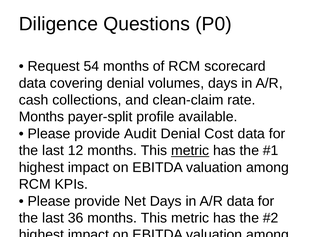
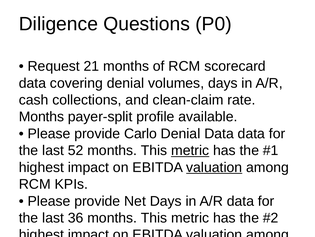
54: 54 -> 21
Audit: Audit -> Carlo
Denial Cost: Cost -> Data
12: 12 -> 52
valuation at (214, 167) underline: none -> present
